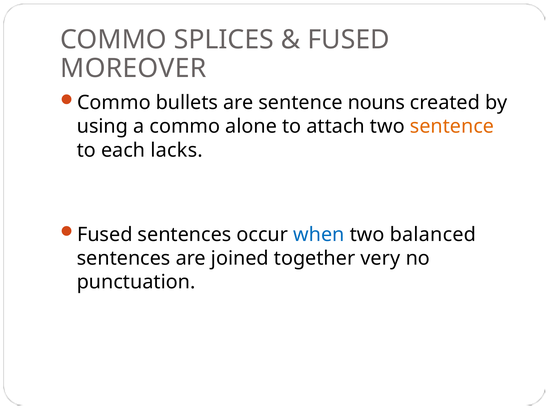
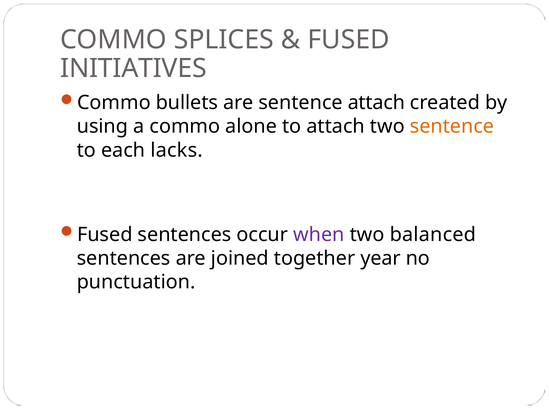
MOREOVER: MOREOVER -> INITIATIVES
sentence nouns: nouns -> attach
when colour: blue -> purple
very: very -> year
